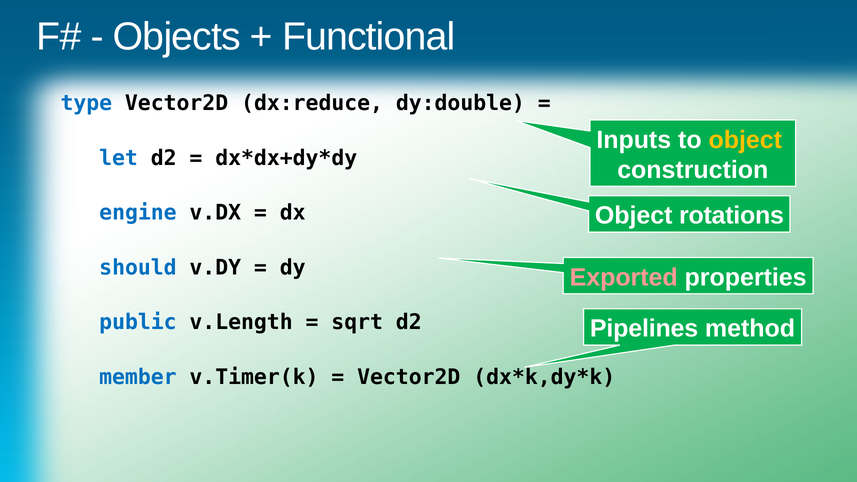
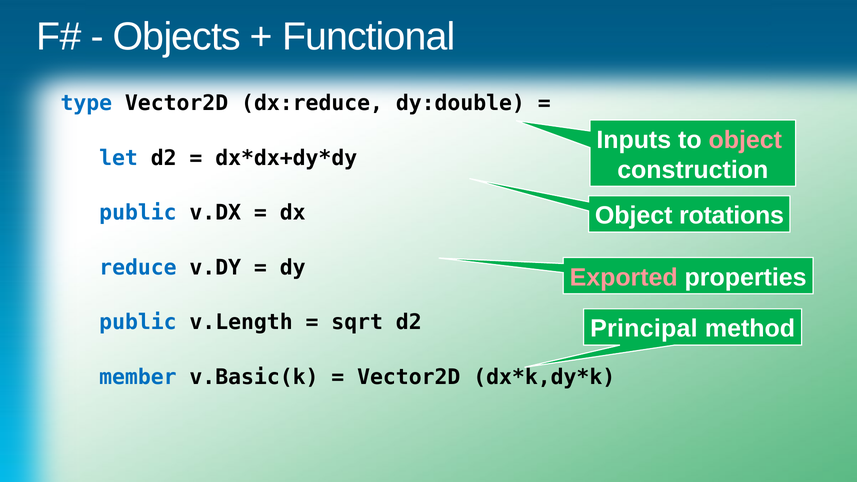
object at (745, 140) colour: yellow -> pink
engine at (138, 213): engine -> public
should: should -> reduce
Pipelines: Pipelines -> Principal
v.Timer(k: v.Timer(k -> v.Basic(k
